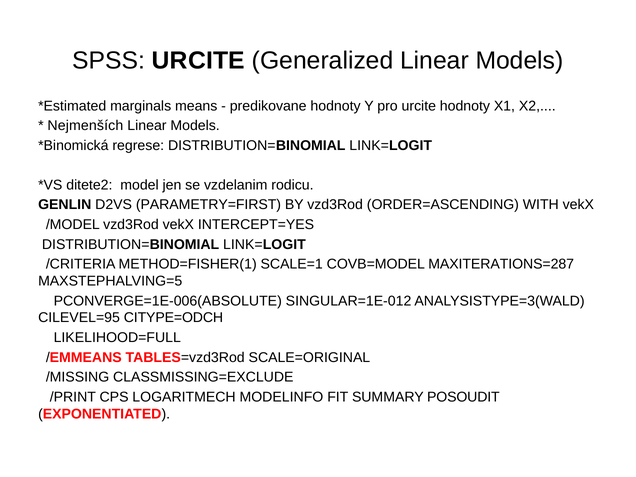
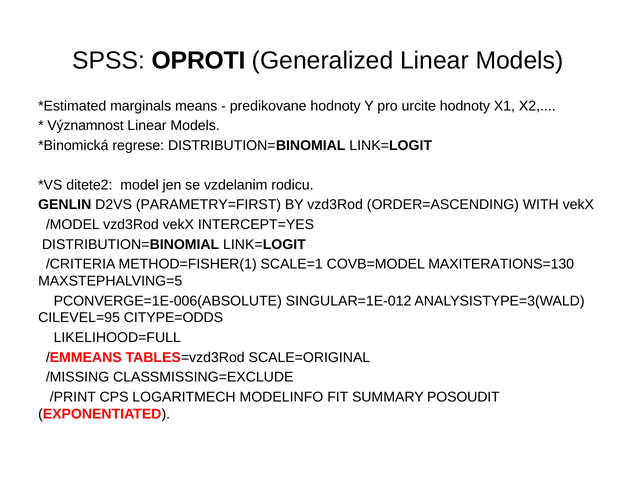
SPSS URCITE: URCITE -> OPROTI
Nejmenších: Nejmenších -> Významnost
MAXITERATIONS=287: MAXITERATIONS=287 -> MAXITERATIONS=130
CITYPE=ODCH: CITYPE=ODCH -> CITYPE=ODDS
